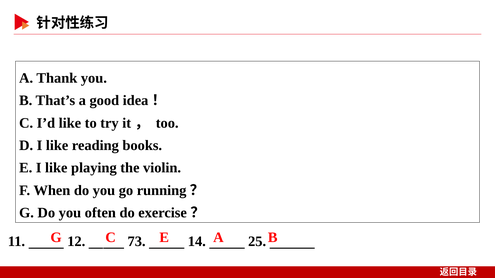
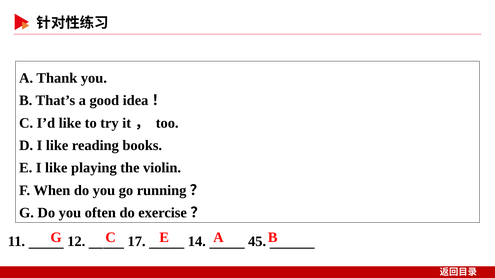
73: 73 -> 17
25: 25 -> 45
